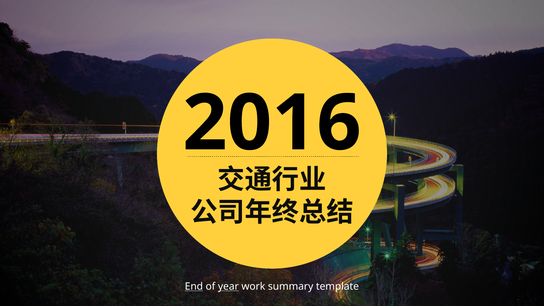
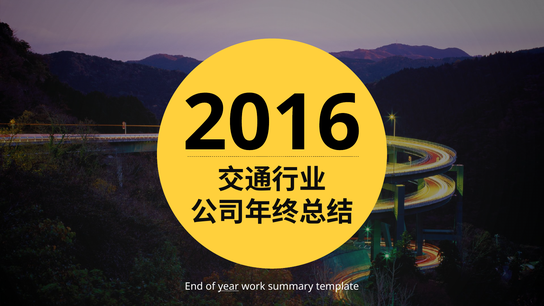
End underline: present -> none
